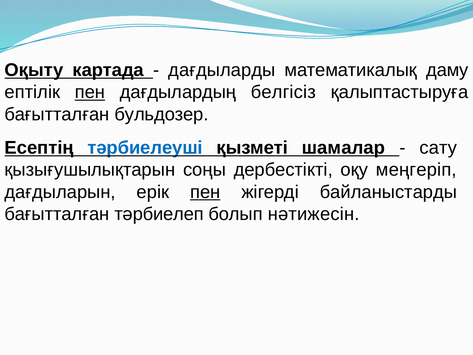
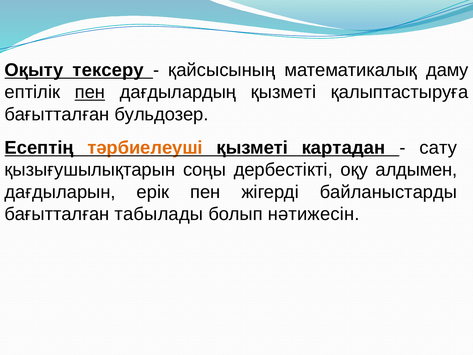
картада: картада -> тексеру
дағдыларды: дағдыларды -> қайсысының
дағдылардың белгісіз: белгісіз -> қызметі
тәрбиелеуші colour: blue -> orange
шамалар: шамалар -> картадан
меңгеріп: меңгеріп -> алдымен
пен at (205, 192) underline: present -> none
тәрбиелеп: тәрбиелеп -> табылады
